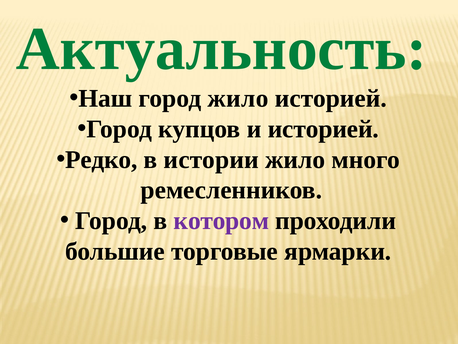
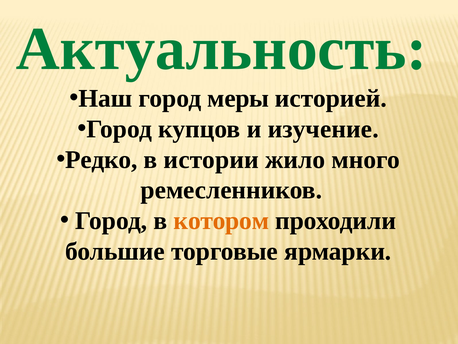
город жило: жило -> меры
и историей: историей -> изучение
котором colour: purple -> orange
